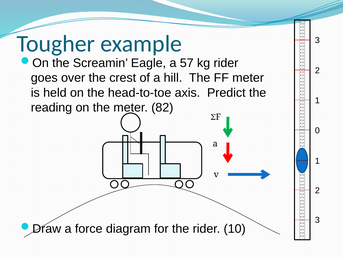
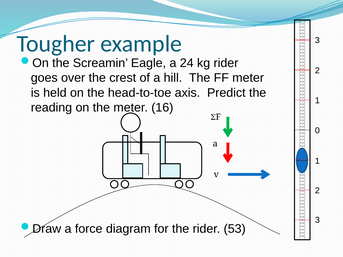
57: 57 -> 24
82: 82 -> 16
10: 10 -> 53
